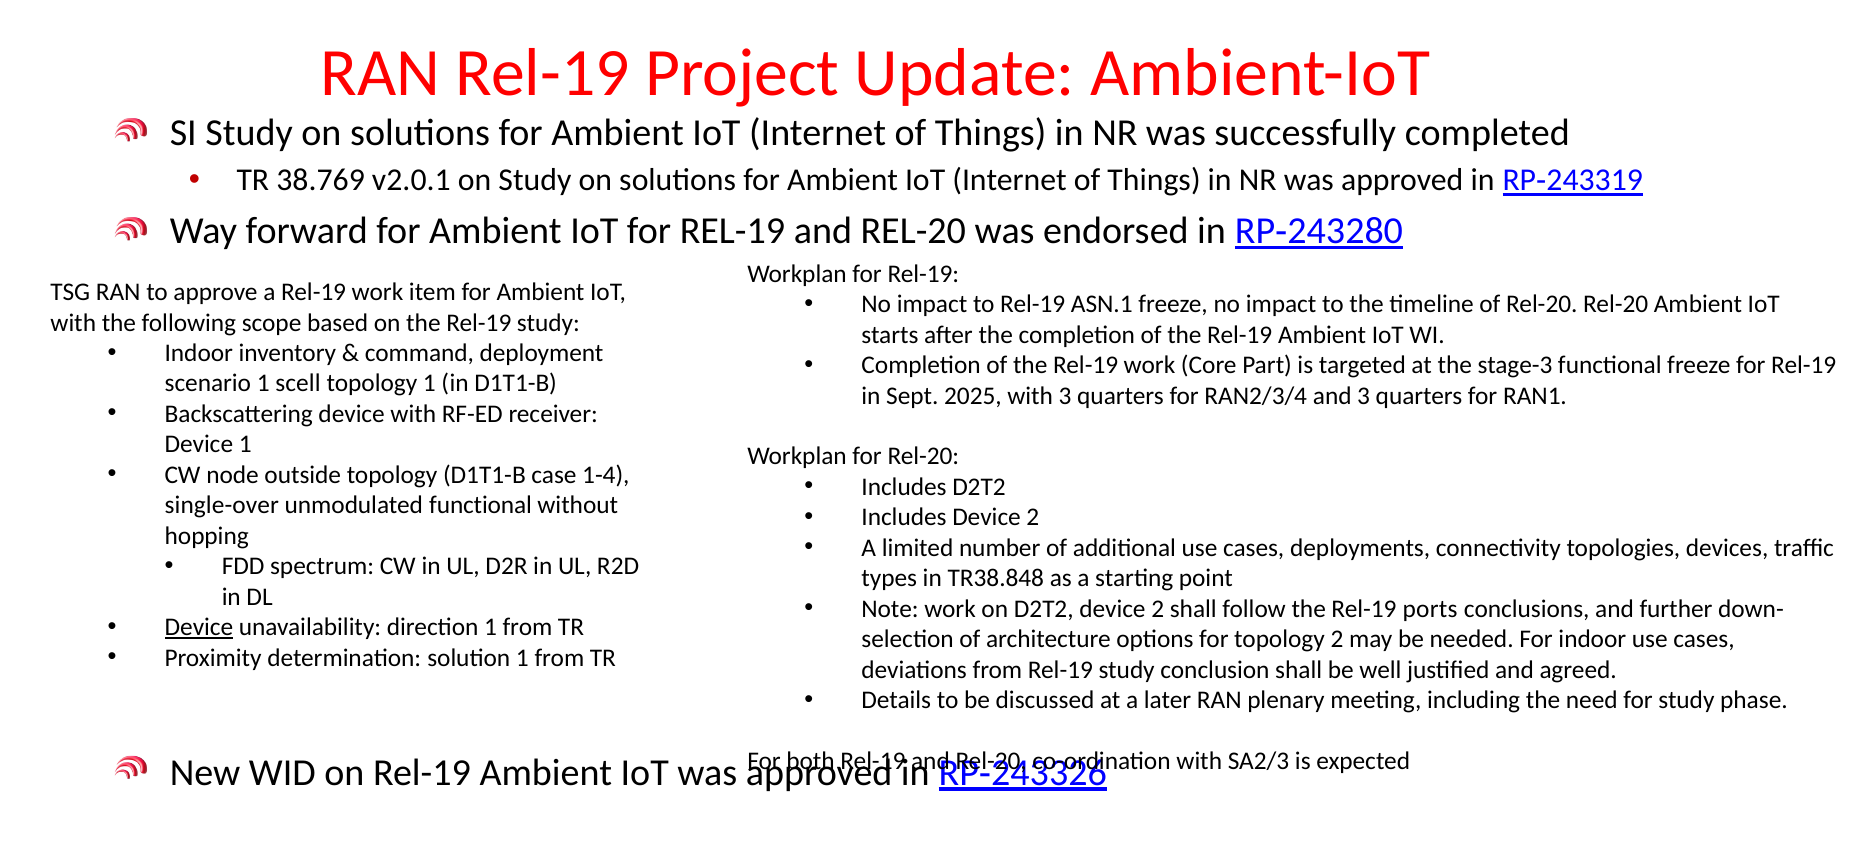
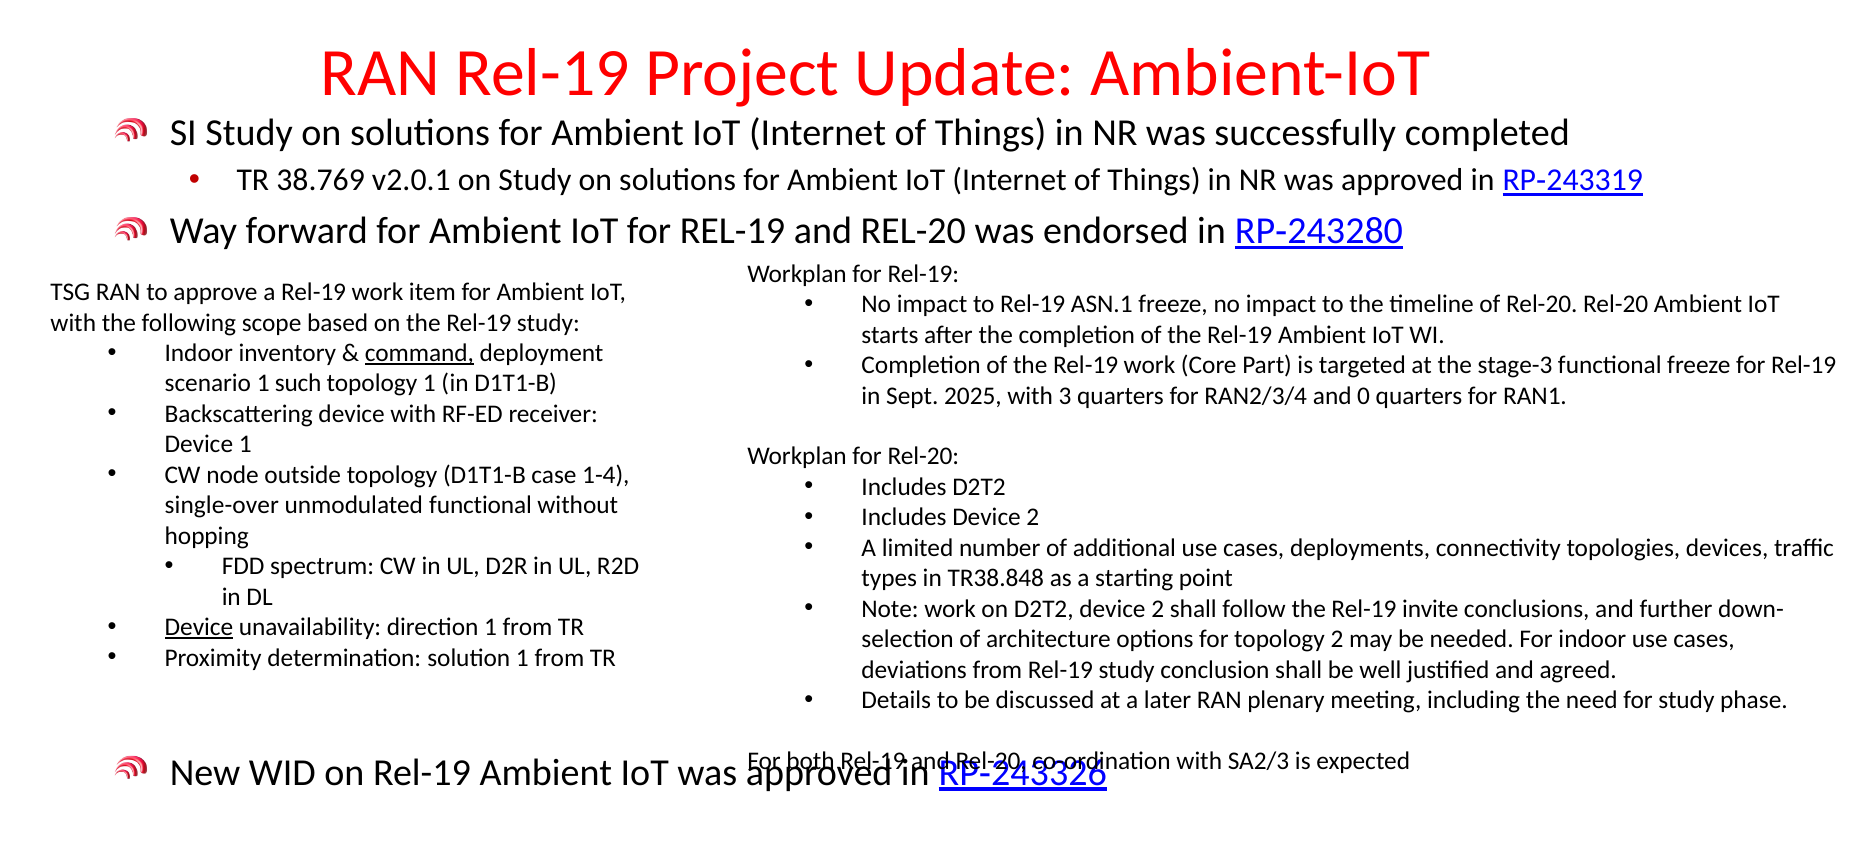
command underline: none -> present
scell: scell -> such
and 3: 3 -> 0
ports: ports -> invite
